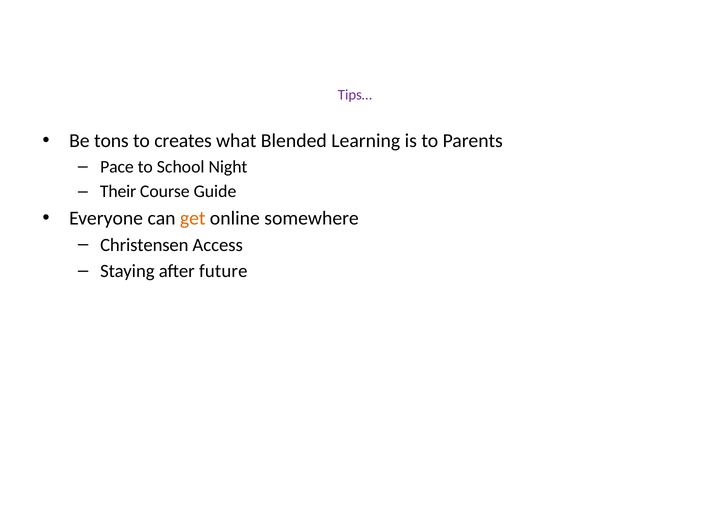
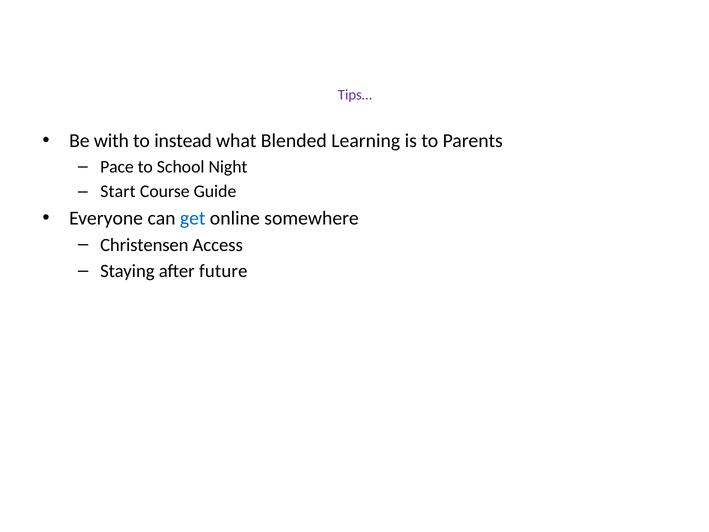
tons: tons -> with
creates: creates -> instead
Their: Their -> Start
get colour: orange -> blue
